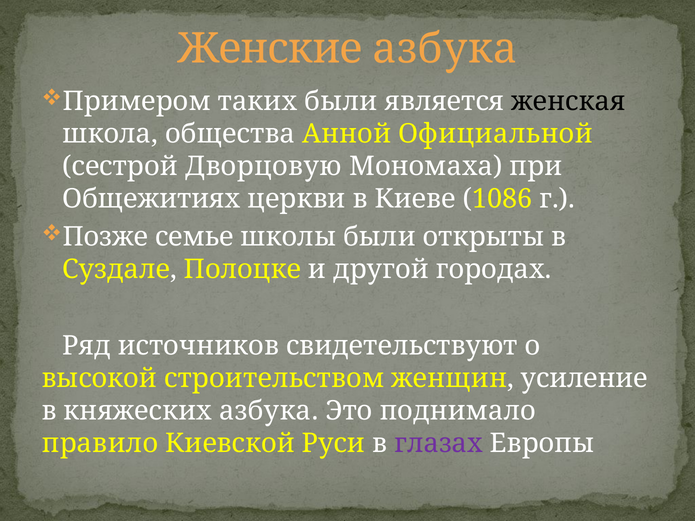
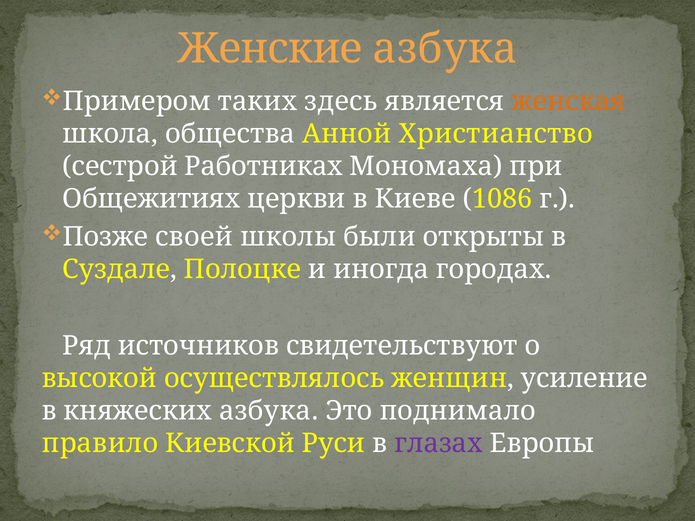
таких были: были -> здесь
женская colour: black -> orange
Официальной: Официальной -> Христианство
Дворцовую: Дворцовую -> Работниках
семье: семье -> своей
другой: другой -> иногда
строительством: строительством -> осуществлялось
